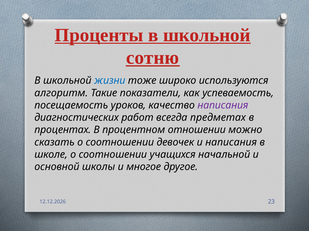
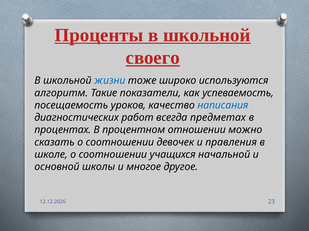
сотню: сотню -> своего
написания at (223, 106) colour: purple -> blue
и написания: написания -> правления
